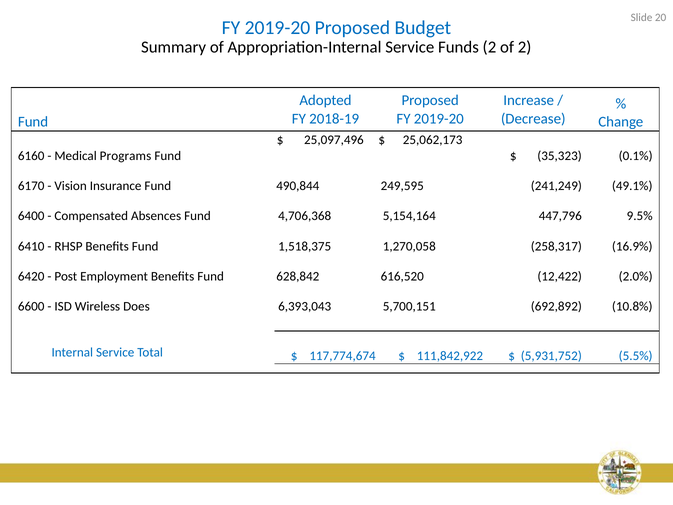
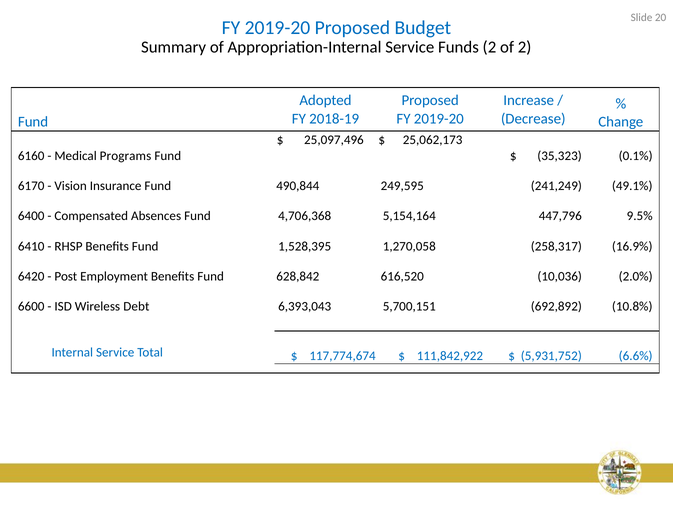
1,518,375: 1,518,375 -> 1,528,395
12,422: 12,422 -> 10,036
Does: Does -> Debt
5.5%: 5.5% -> 6.6%
